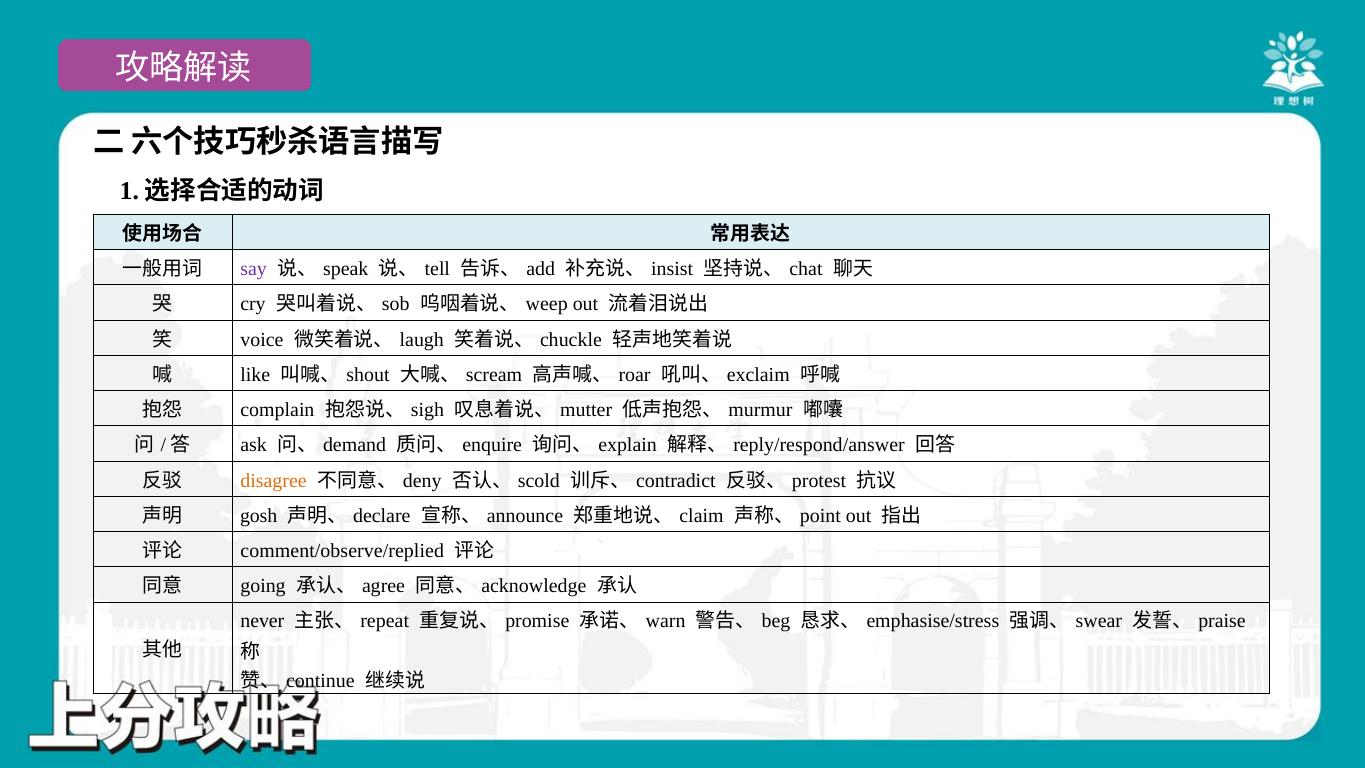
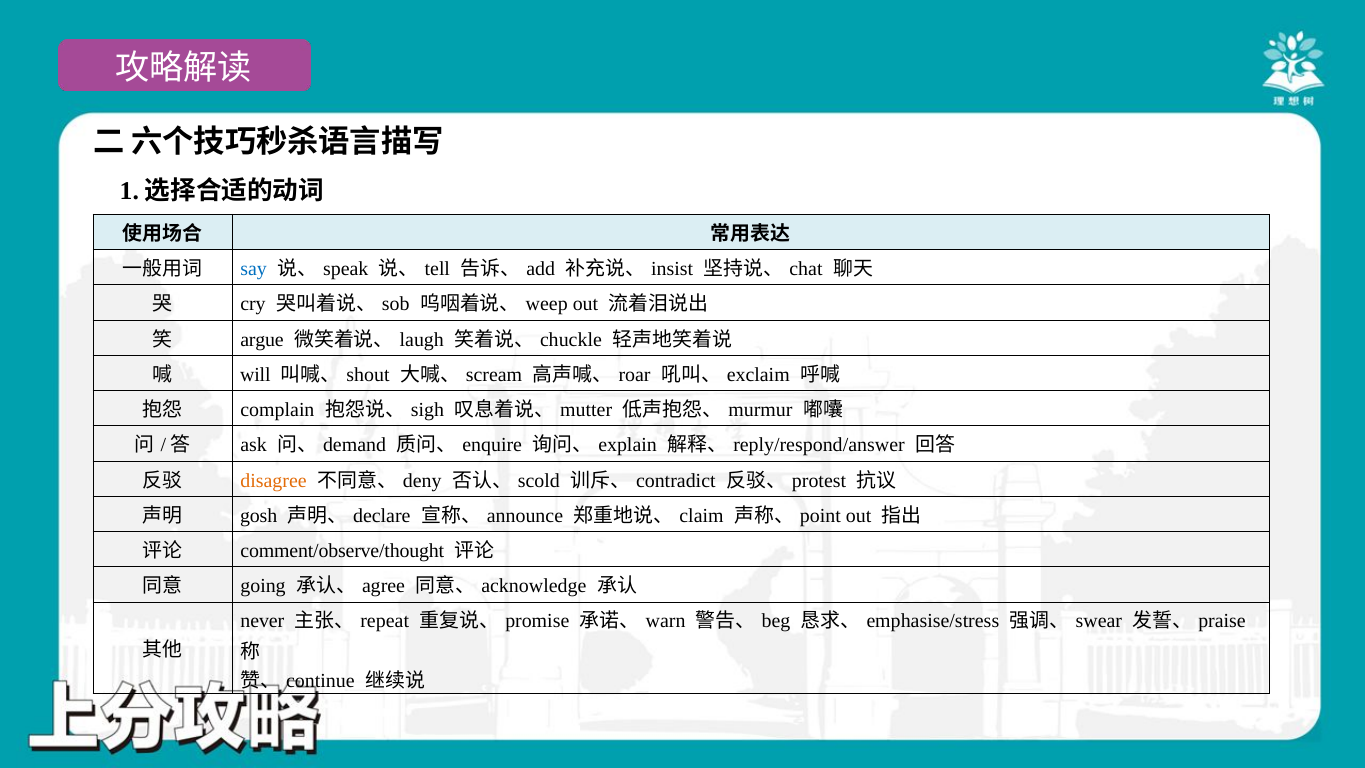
say colour: purple -> blue
voice: voice -> argue
like: like -> will
comment/observe/replied: comment/observe/replied -> comment/observe/thought
